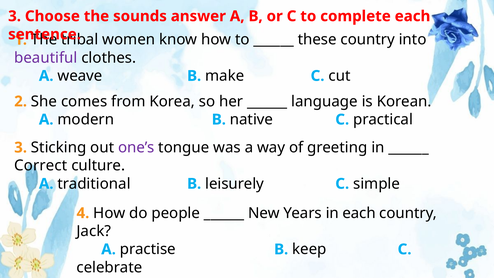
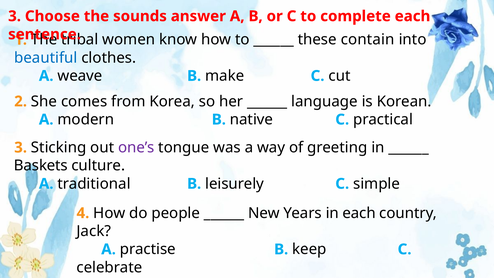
these country: country -> contain
beautiful colour: purple -> blue
Correct: Correct -> Baskets
